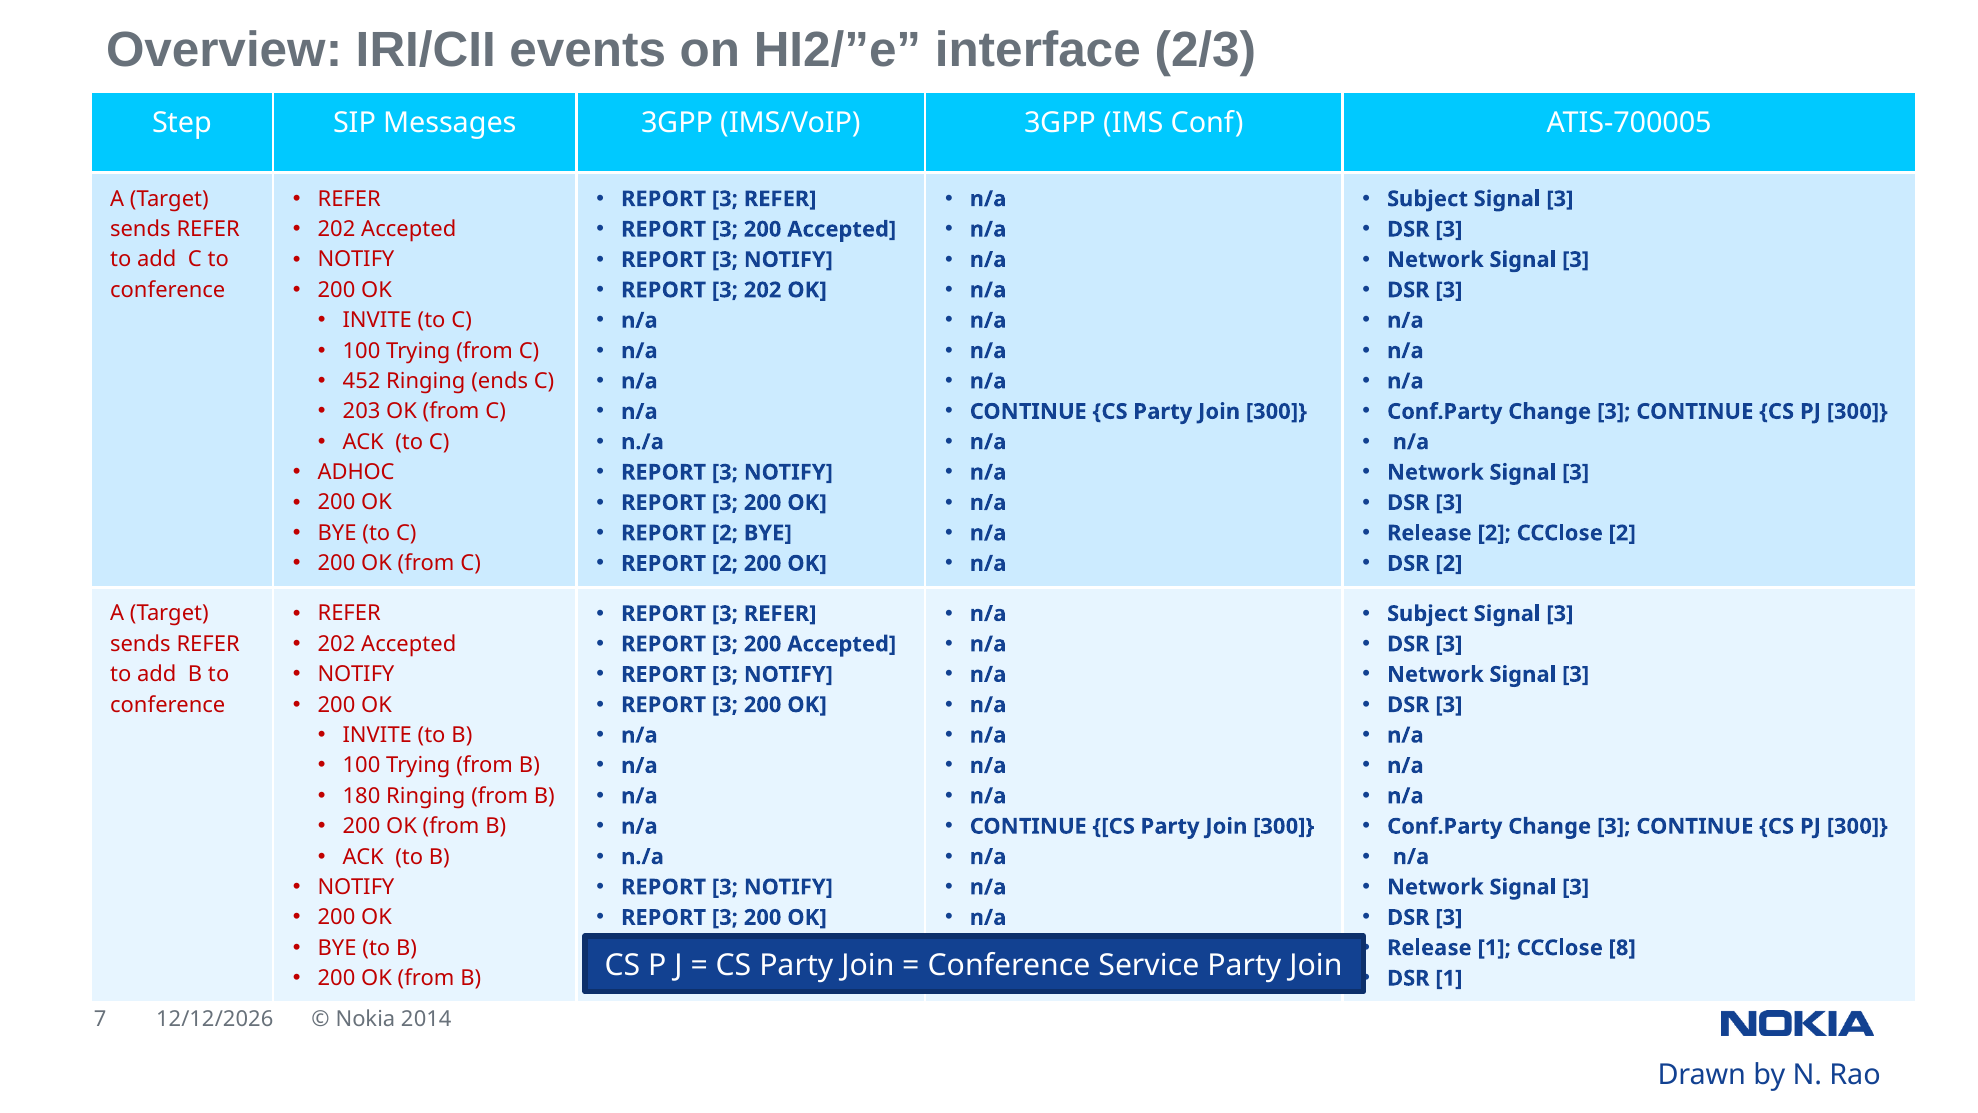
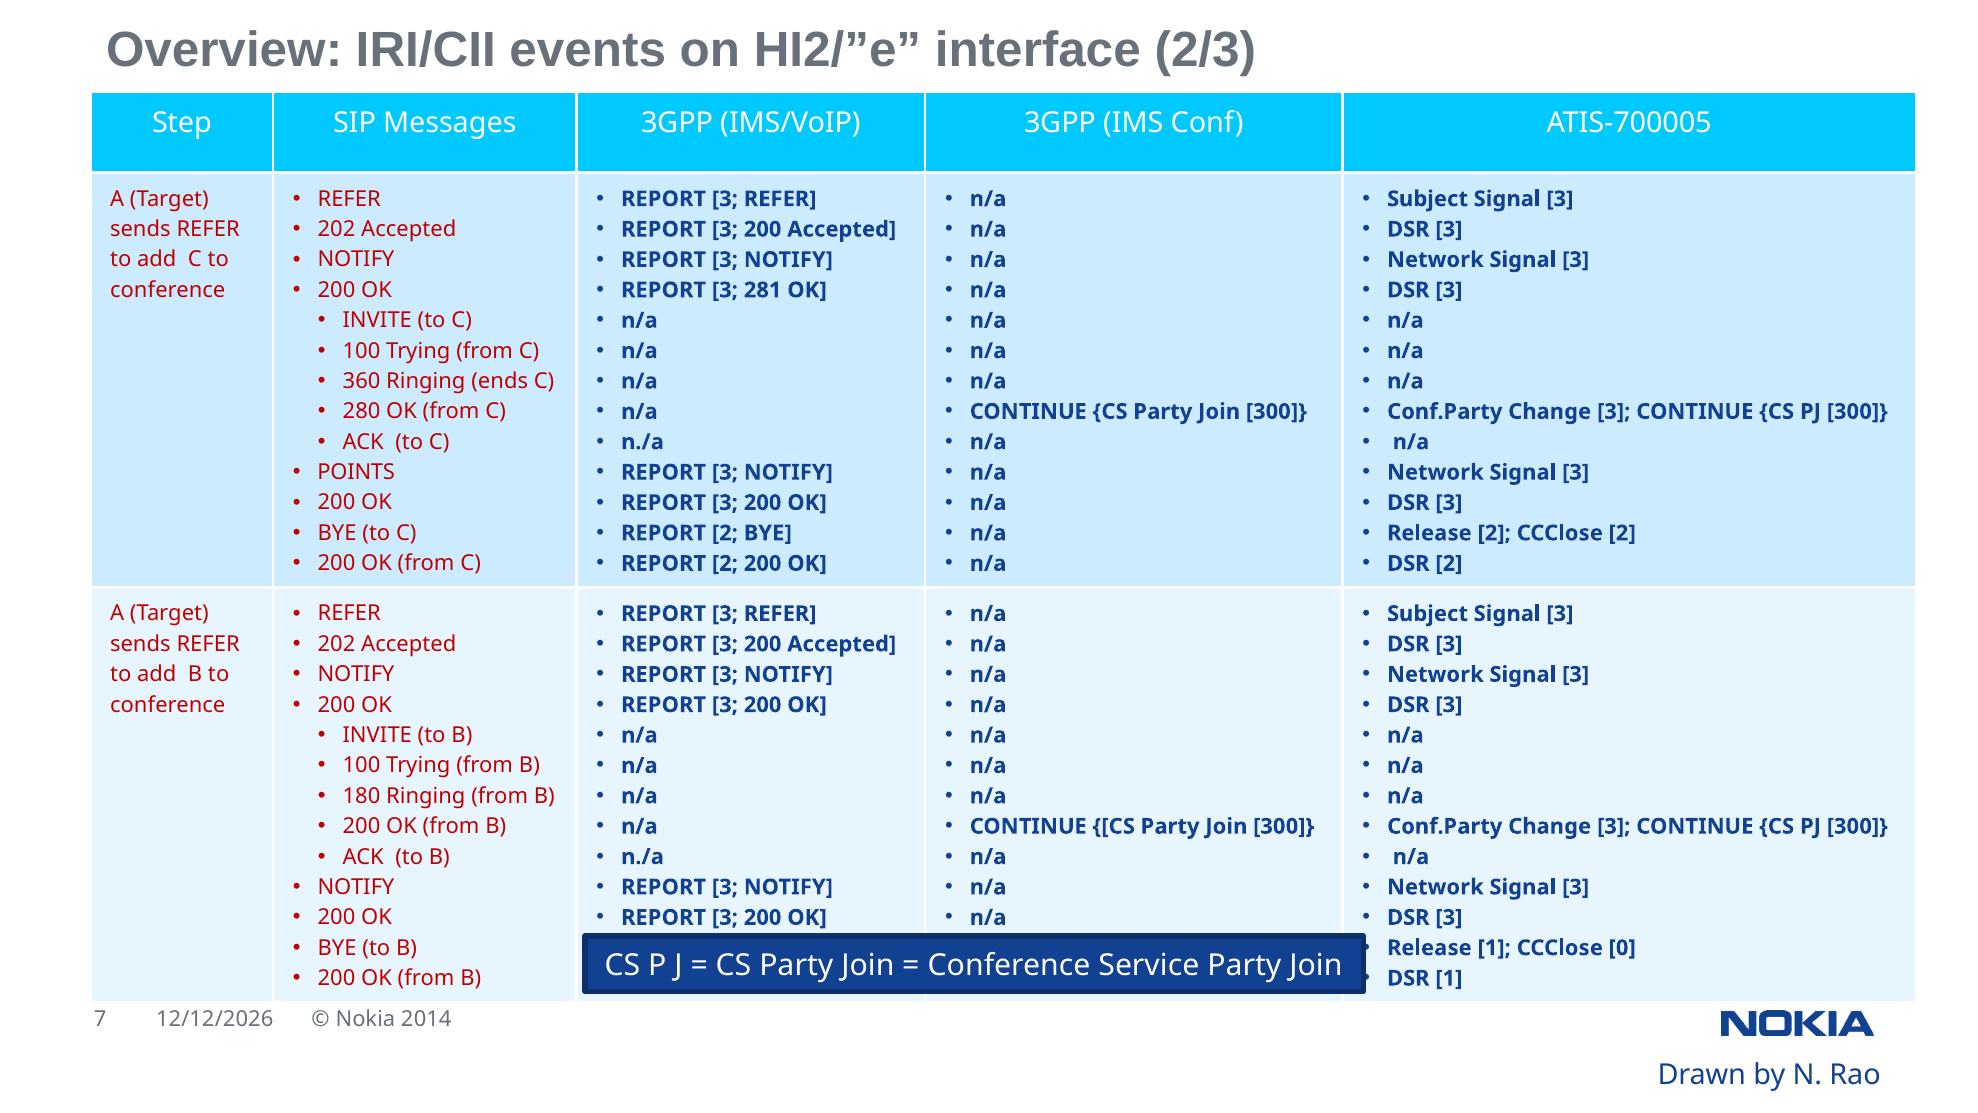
3 202: 202 -> 281
452: 452 -> 360
203: 203 -> 280
ADHOC: ADHOC -> POINTS
8: 8 -> 0
